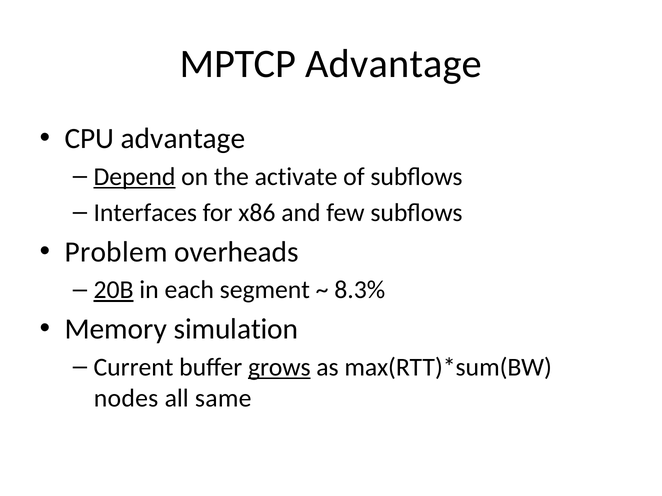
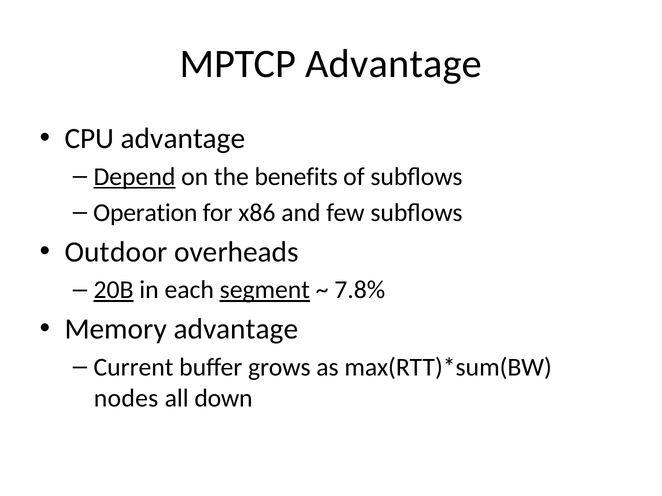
activate: activate -> benefits
Interfaces: Interfaces -> Operation
Problem: Problem -> Outdoor
segment underline: none -> present
8.3%: 8.3% -> 7.8%
Memory simulation: simulation -> advantage
grows underline: present -> none
same: same -> down
